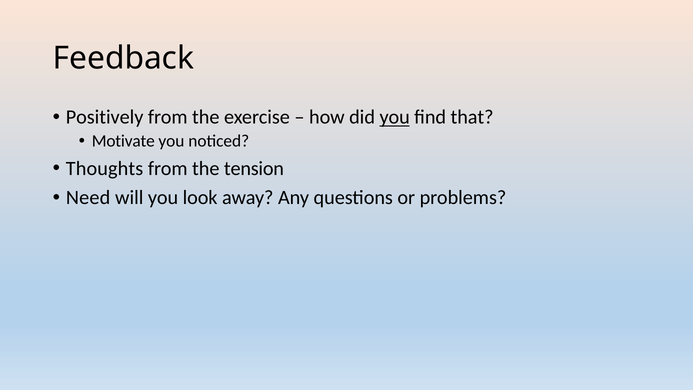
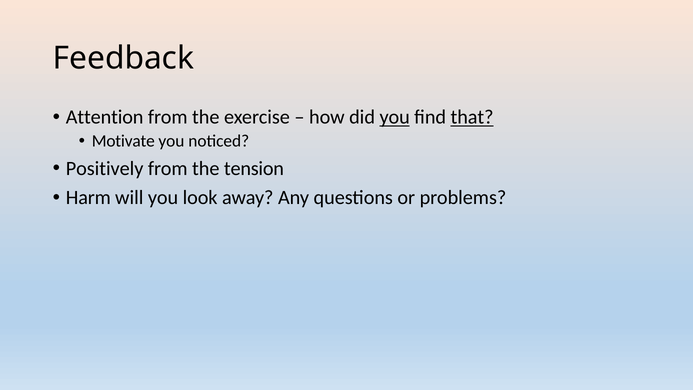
Positively: Positively -> Attention
that underline: none -> present
Thoughts: Thoughts -> Positively
Need: Need -> Harm
